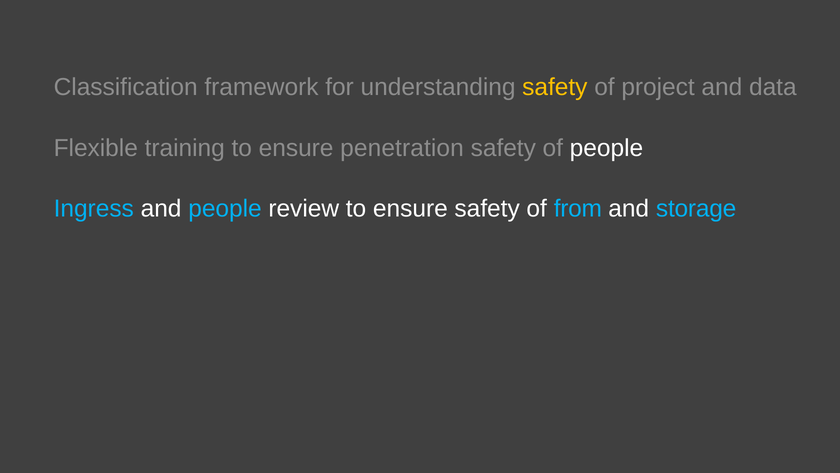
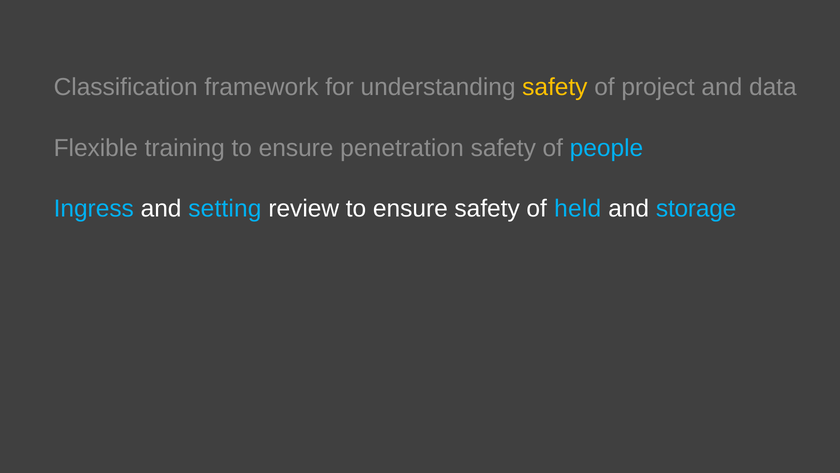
people at (606, 148) colour: white -> light blue
and people: people -> setting
from: from -> held
